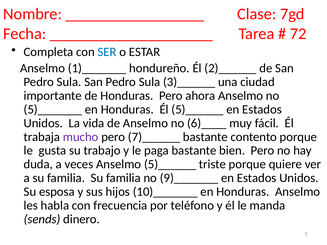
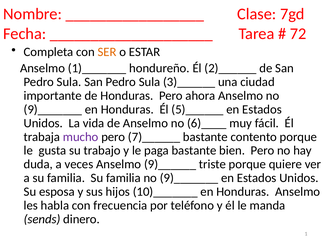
SER colour: blue -> orange
5)_______ at (53, 109): 5)_______ -> 9)_______
Anselmo 5)______: 5)______ -> 9)______
